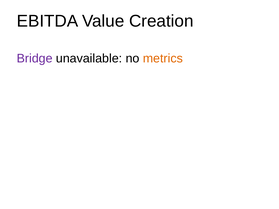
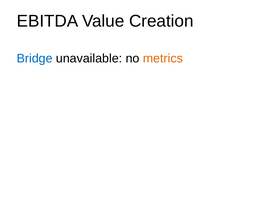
Bridge colour: purple -> blue
